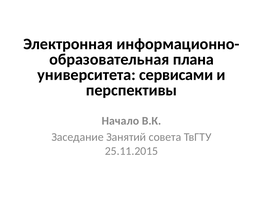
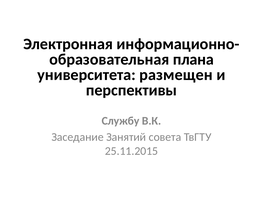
сервисами: сервисами -> размещен
Начало: Начало -> Службу
